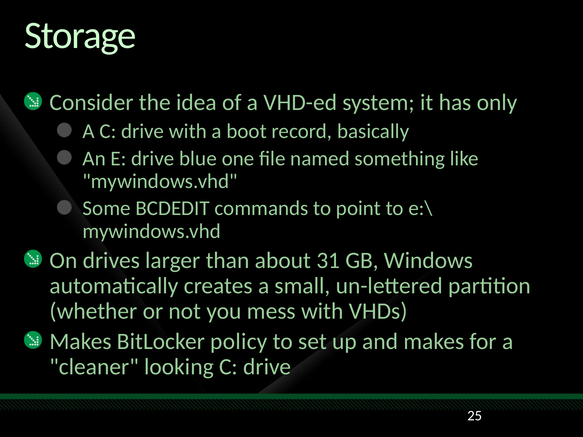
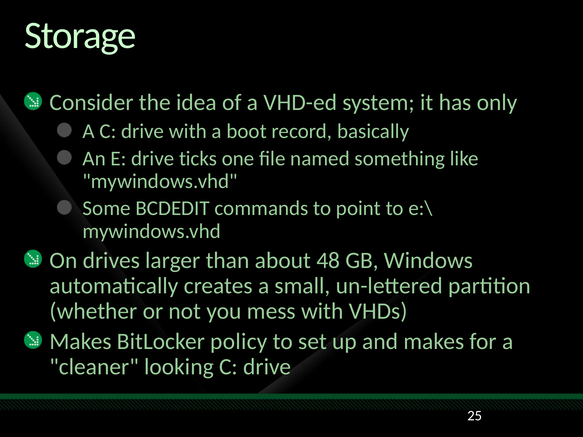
blue: blue -> ticks
31: 31 -> 48
